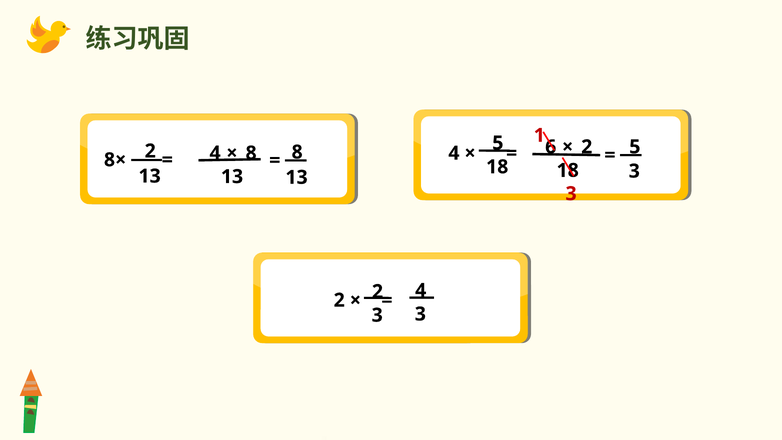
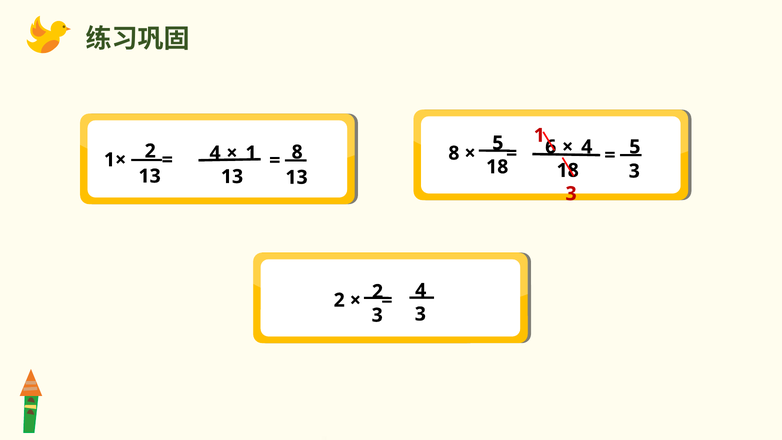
6 2: 2 -> 4
2 4: 4 -> 8
4 8: 8 -> 1
8×: 8× -> 1×
